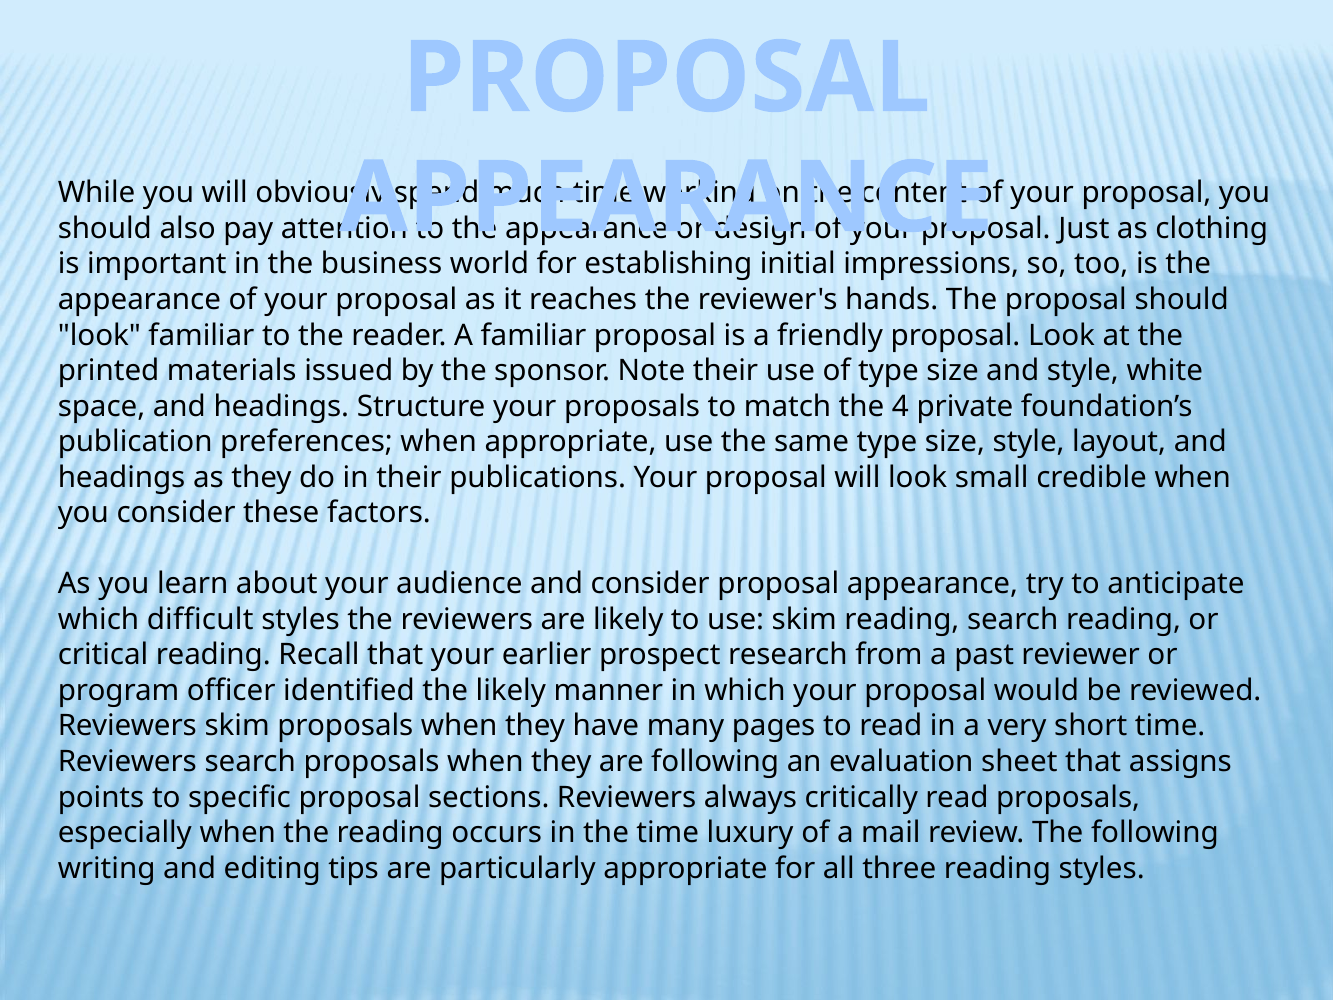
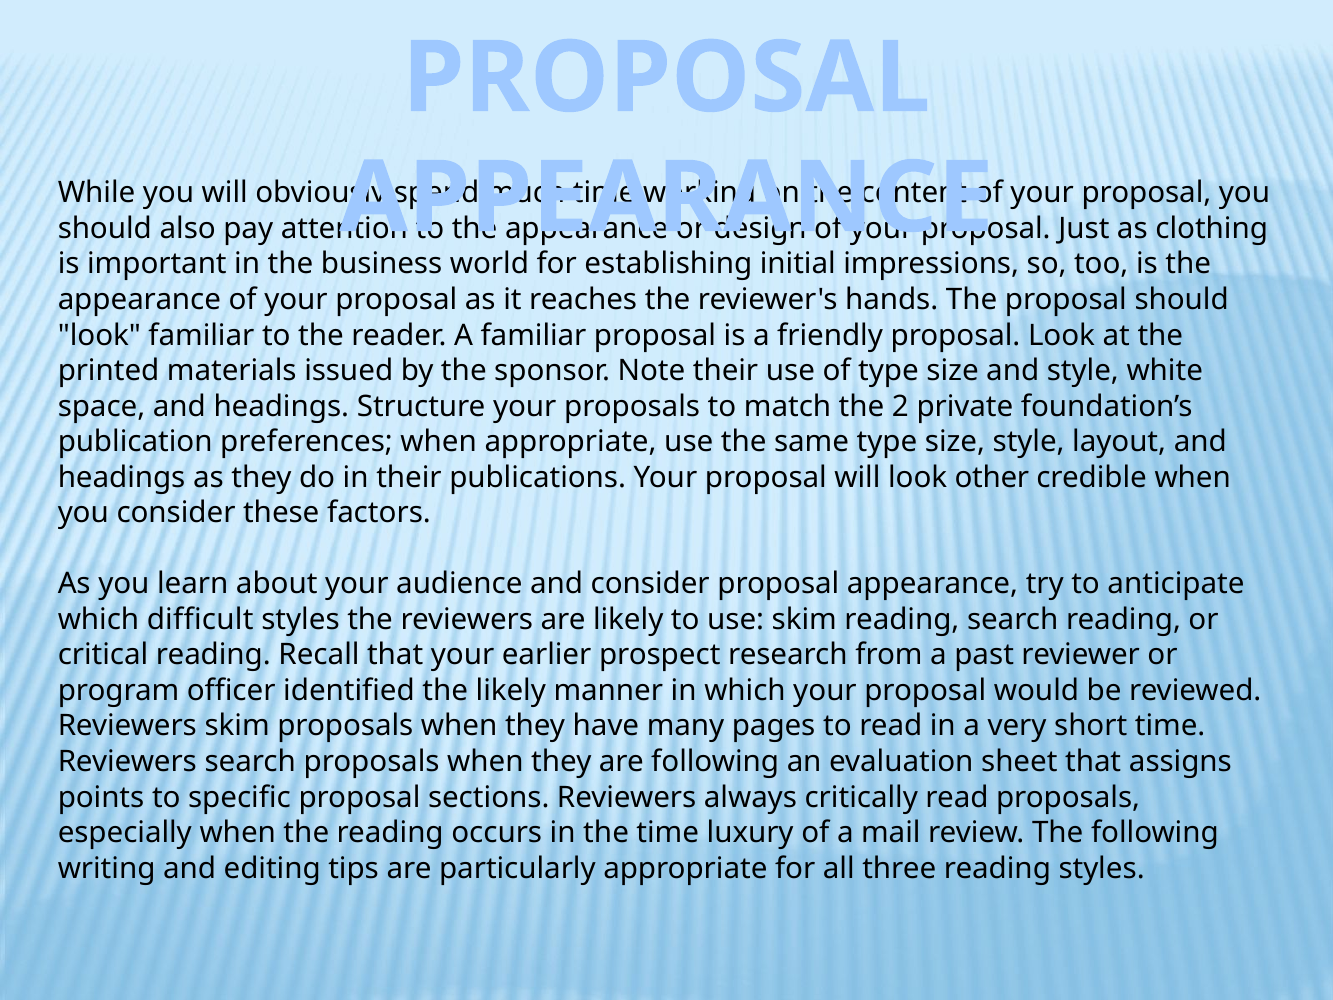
4: 4 -> 2
small: small -> other
